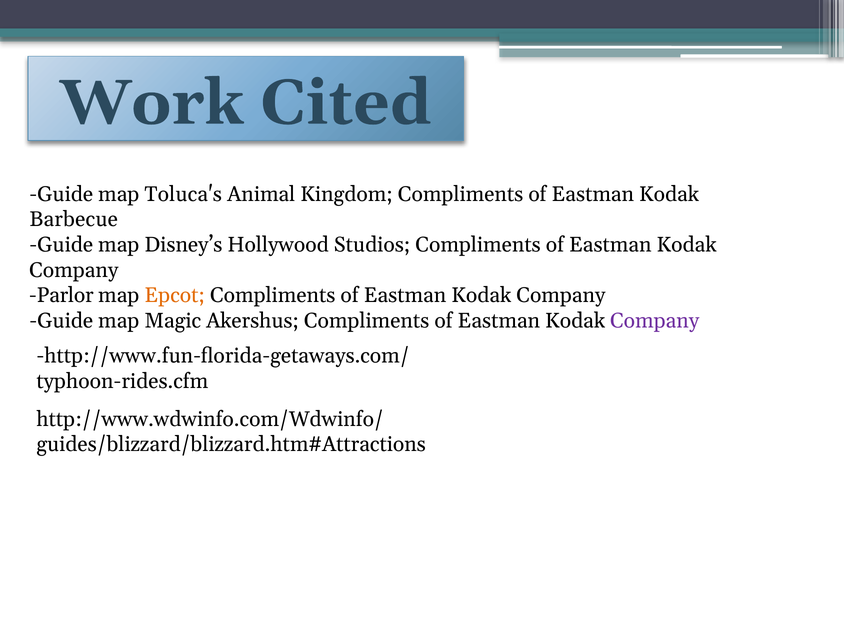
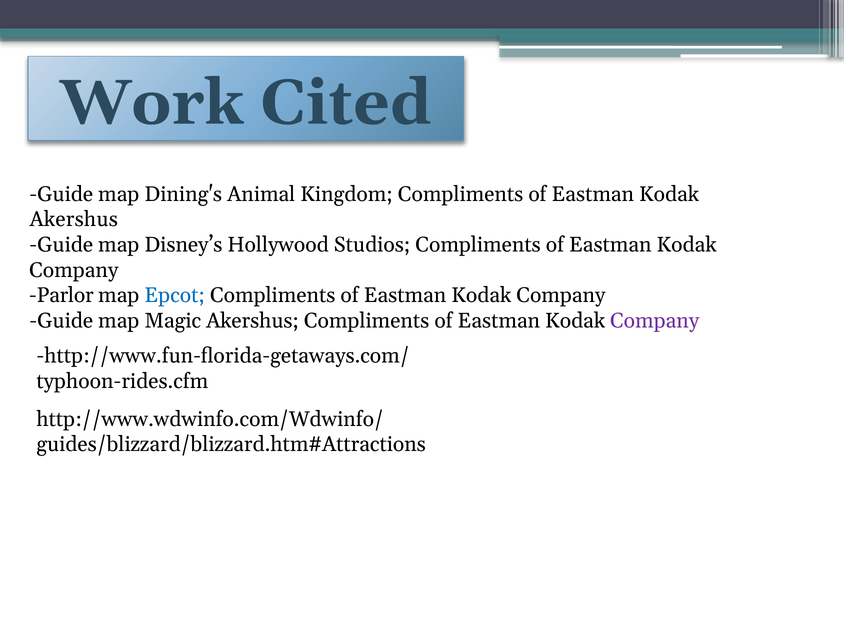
Toluca's: Toluca's -> Dining's
Barbecue at (74, 219): Barbecue -> Akershus
Epcot colour: orange -> blue
